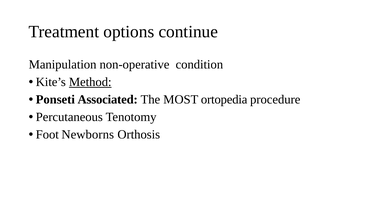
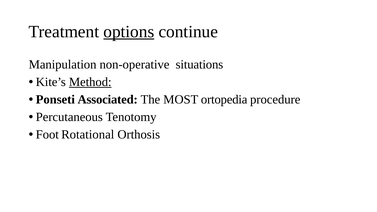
options underline: none -> present
condition: condition -> situations
Newborns: Newborns -> Rotational
